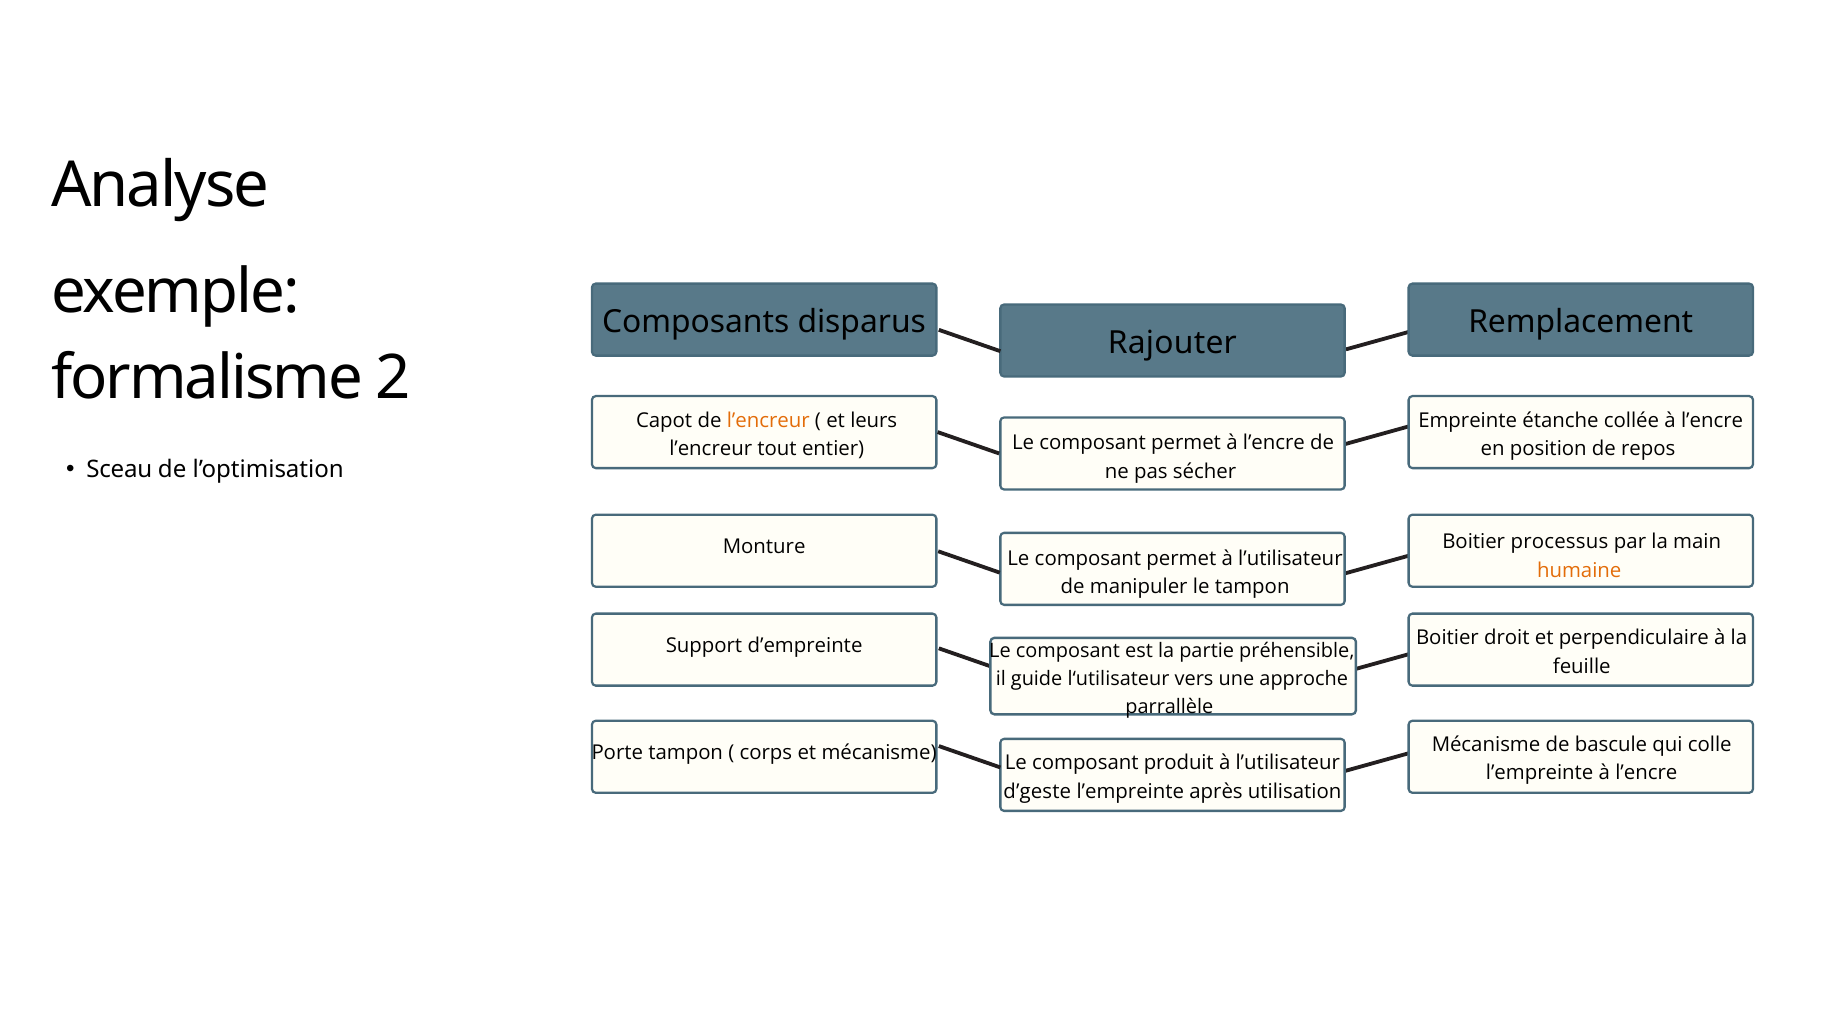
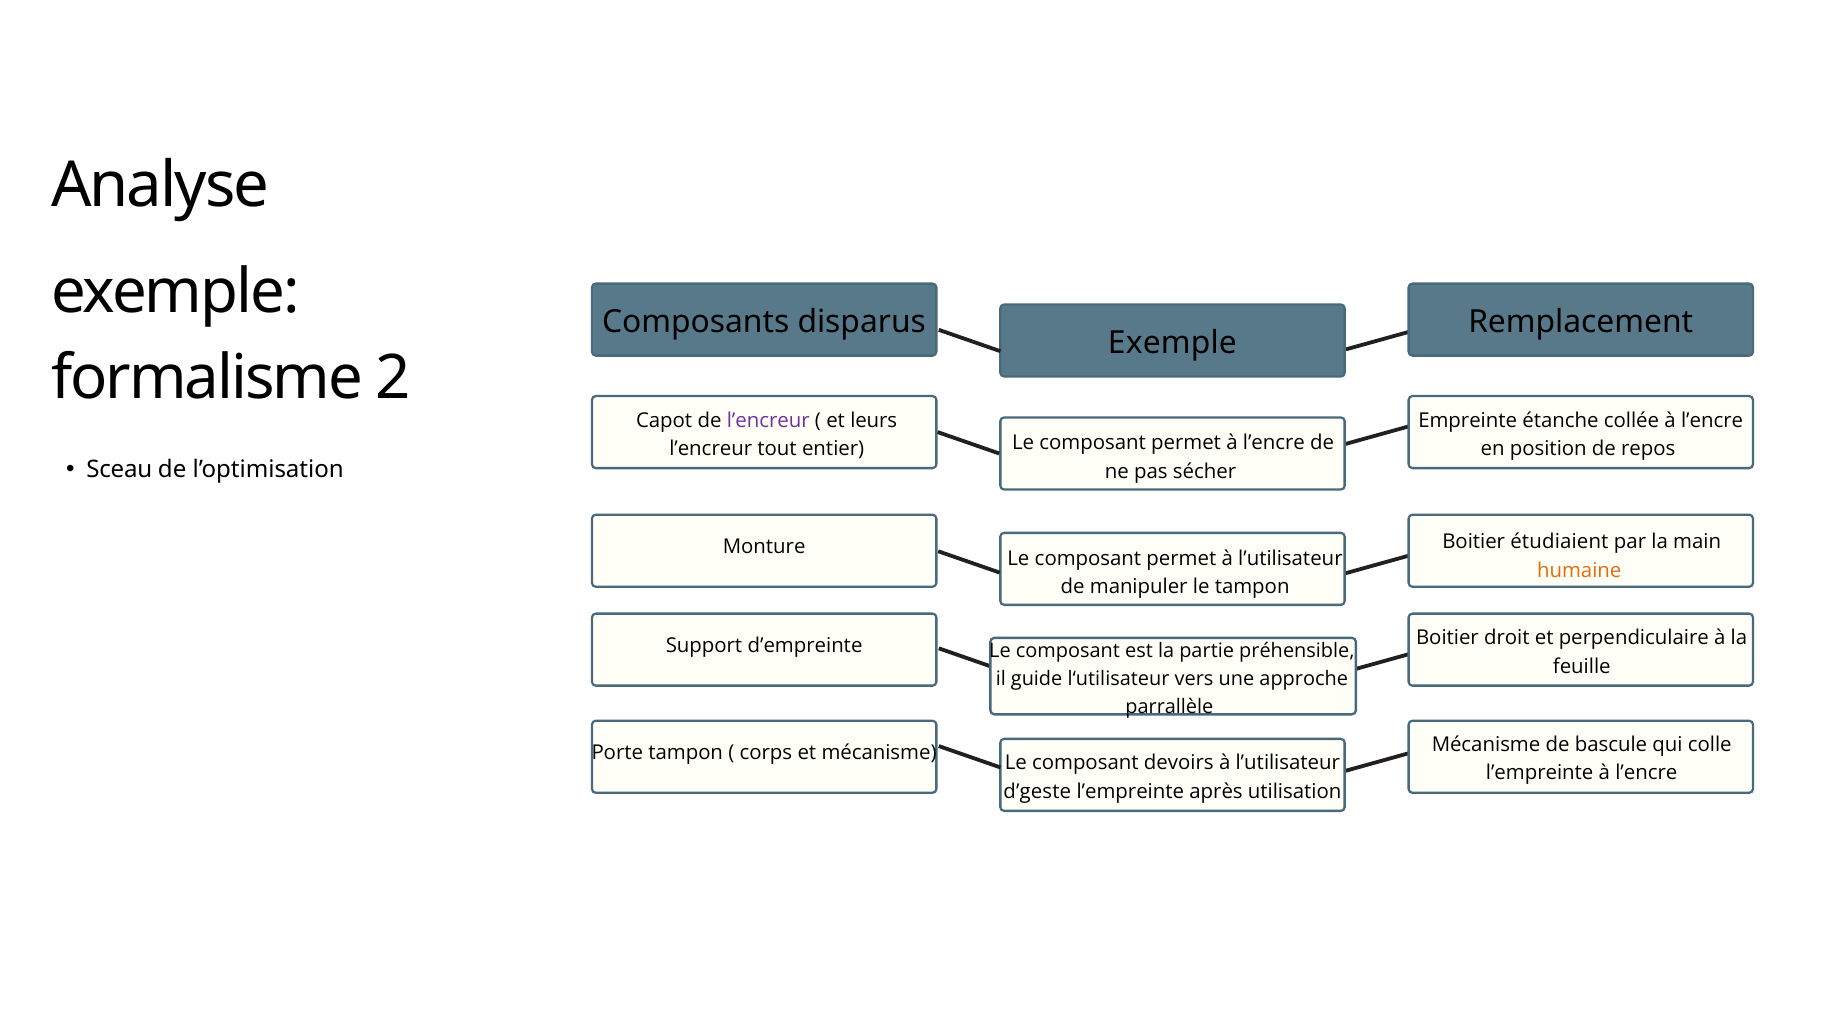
Rajouter at (1172, 344): Rajouter -> Exemple
l’encreur at (768, 421) colour: orange -> purple
processus: processus -> étudiaient
produit: produit -> devoirs
